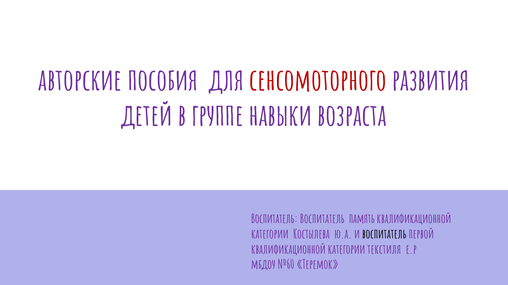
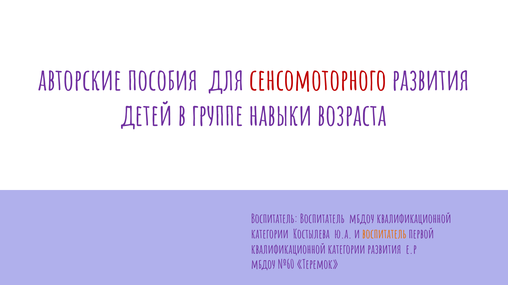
Воспитатель память: память -> мбдоу
воспитатель at (384, 235) colour: black -> orange
категории текстиля: текстиля -> развития
